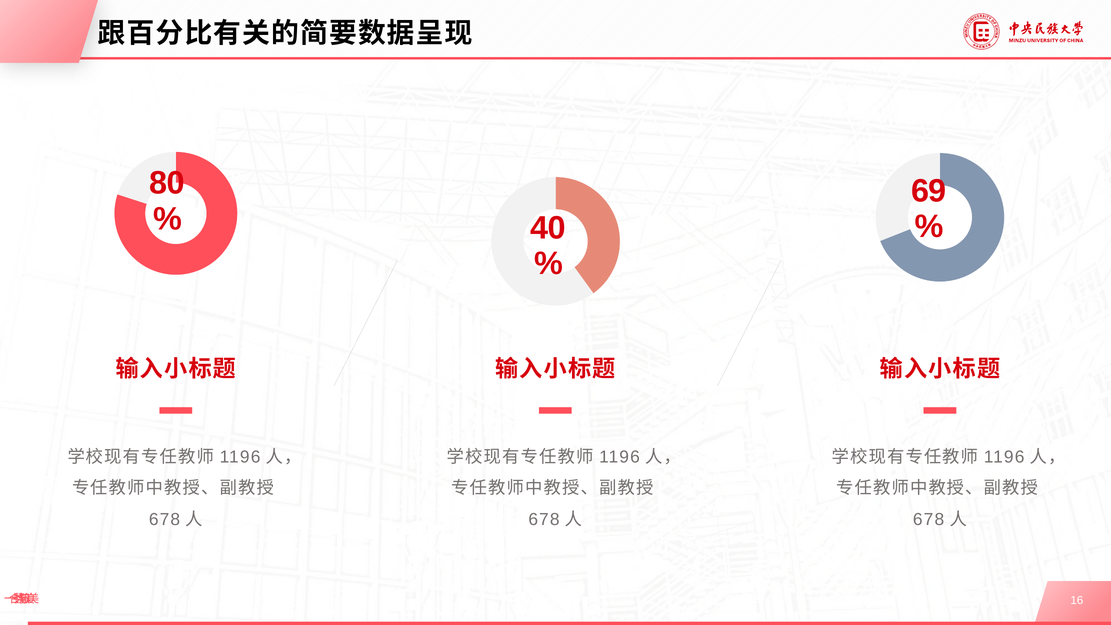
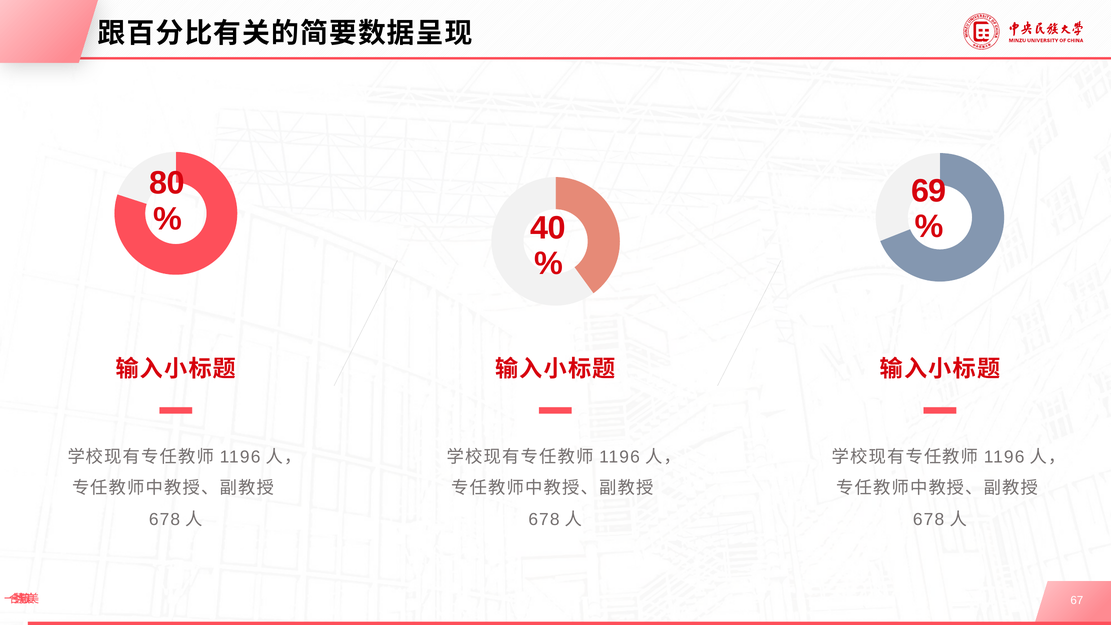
16: 16 -> 67
